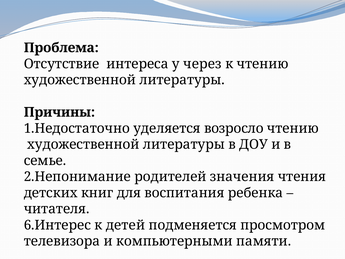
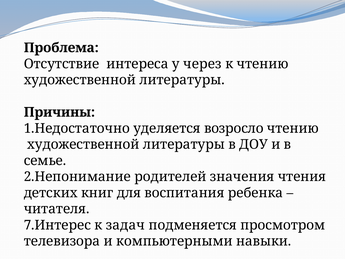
6.Интерес: 6.Интерес -> 7.Интерес
детей: детей -> задач
памяти: памяти -> навыки
